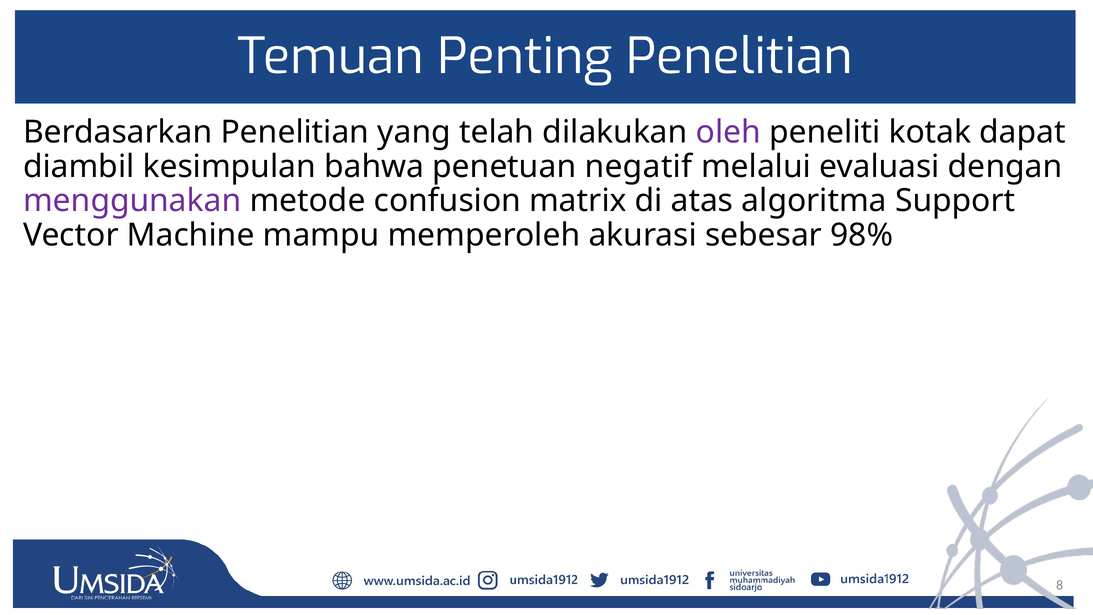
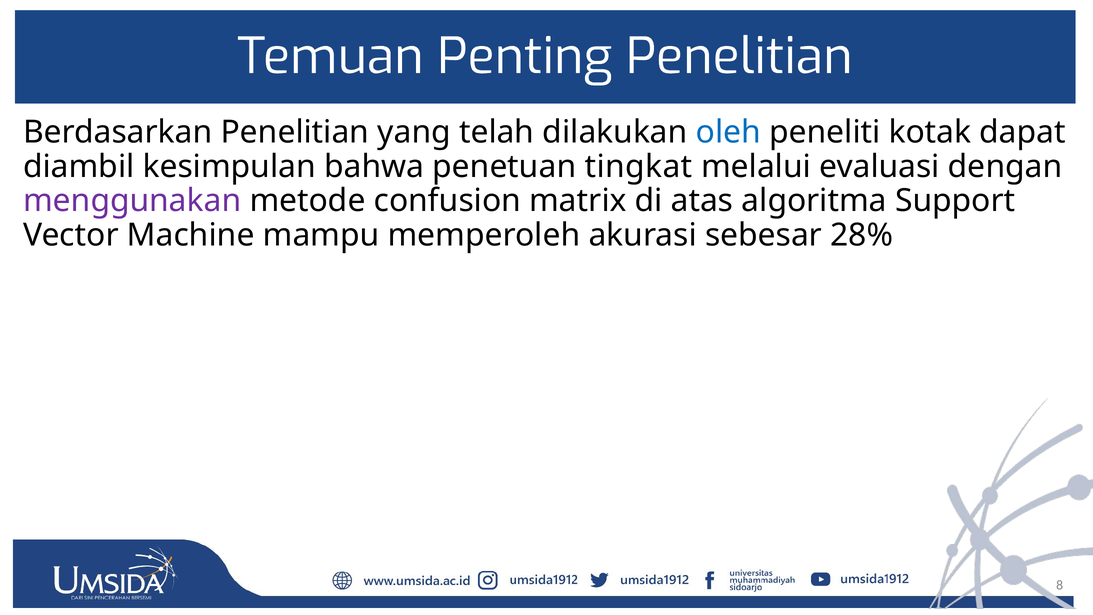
oleh colour: purple -> blue
negatif: negatif -> tingkat
98%: 98% -> 28%
